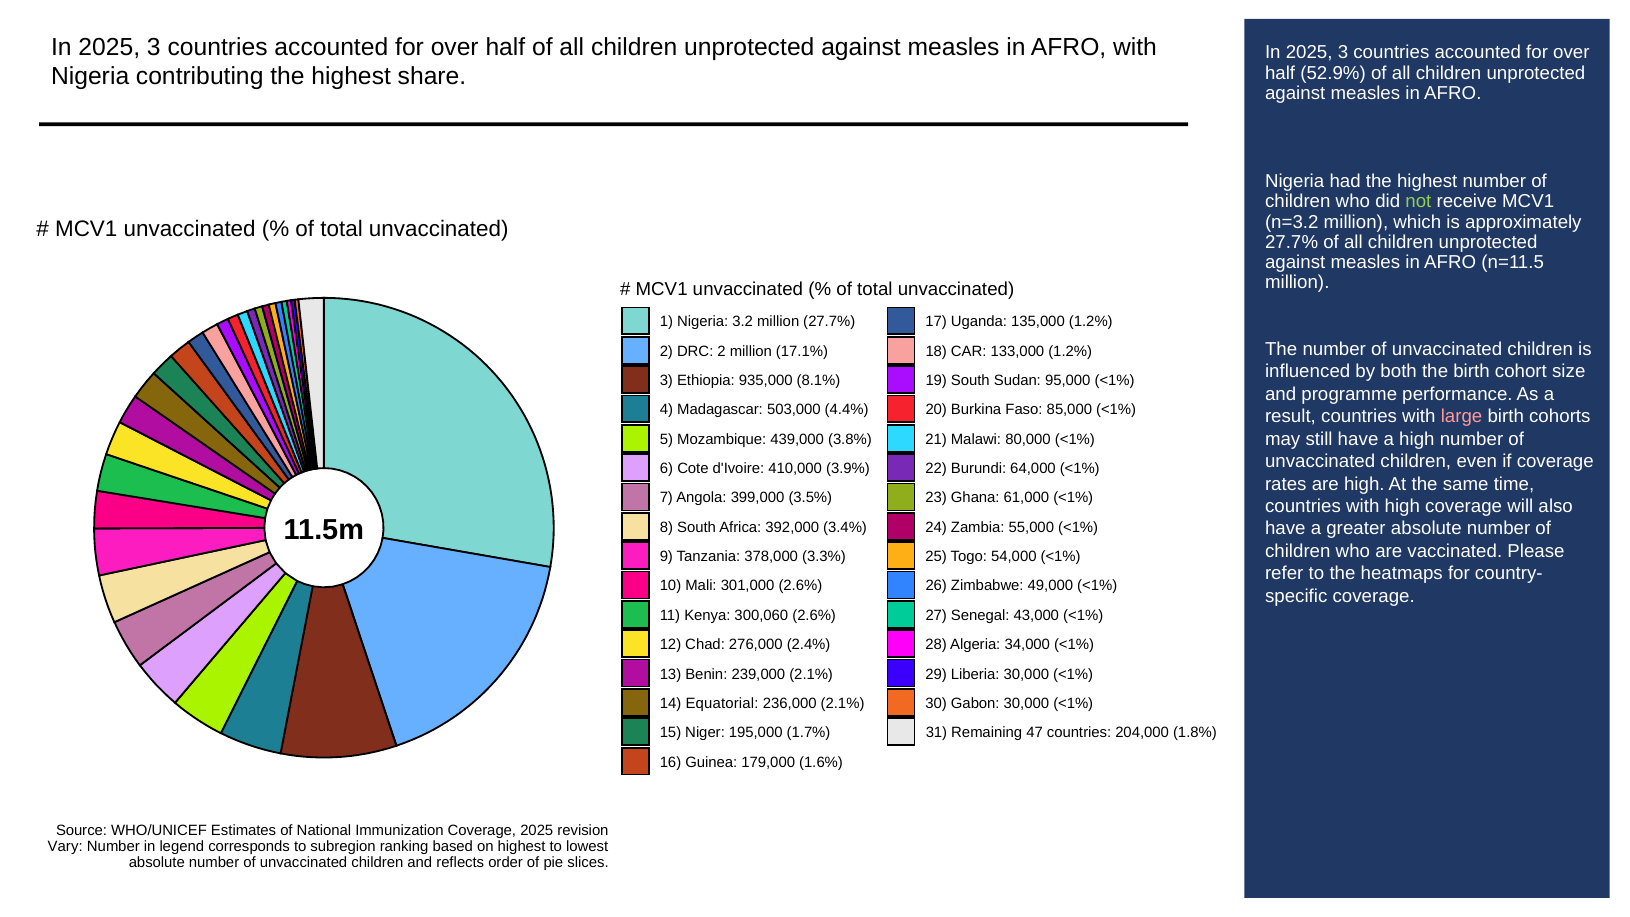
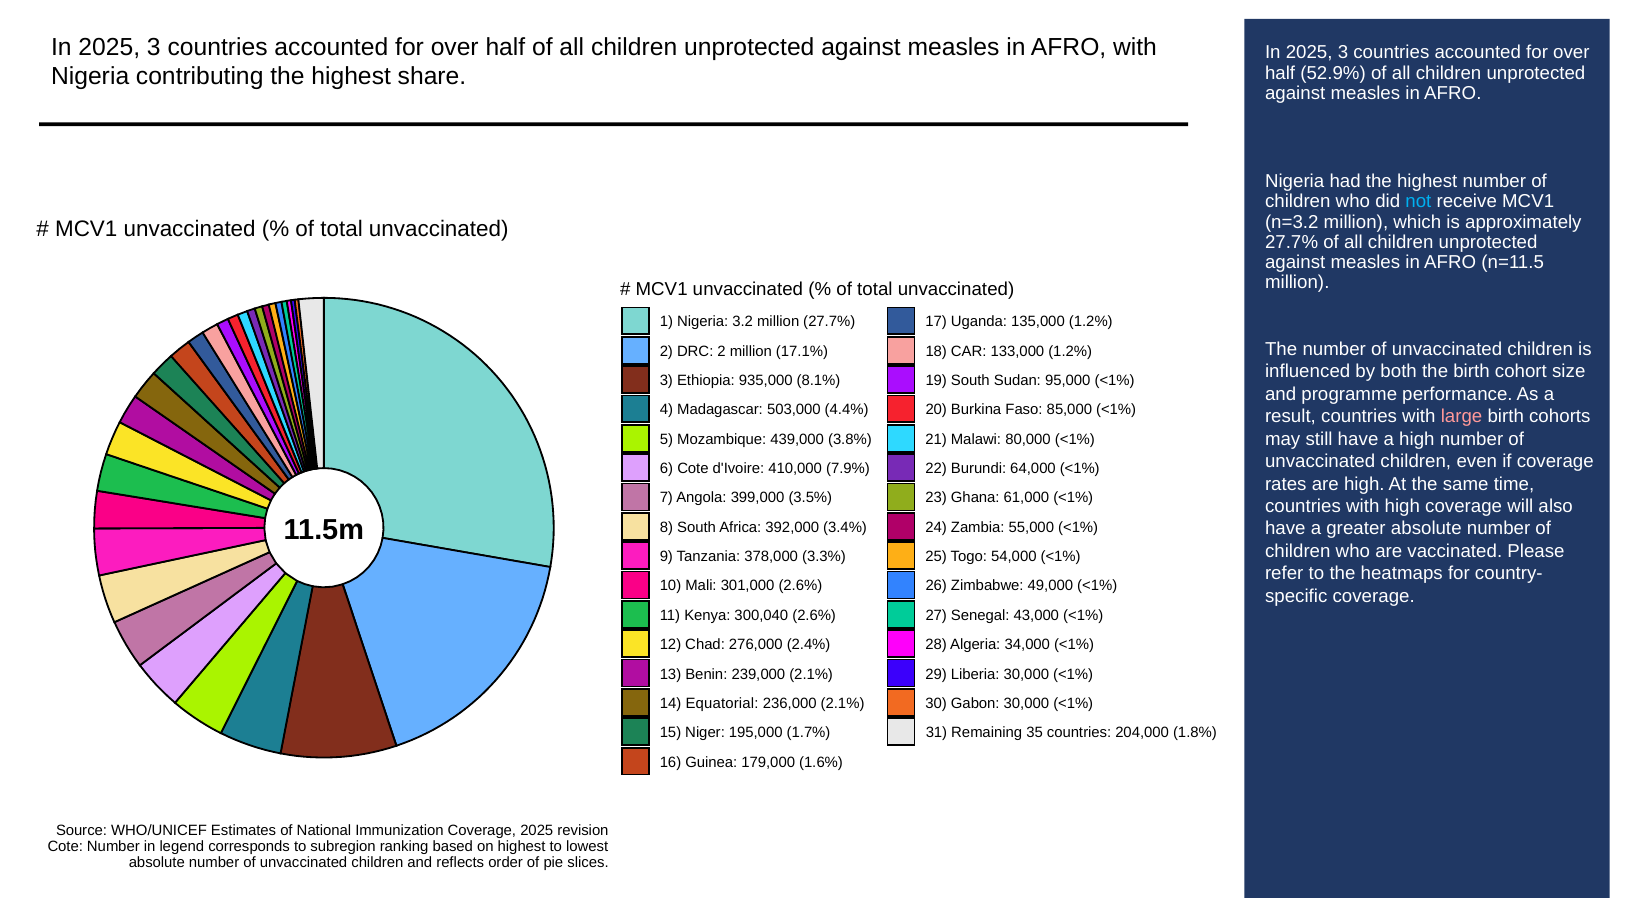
not colour: light green -> light blue
3.9%: 3.9% -> 7.9%
300,060: 300,060 -> 300,040
47: 47 -> 35
Vary at (65, 847): Vary -> Cote
